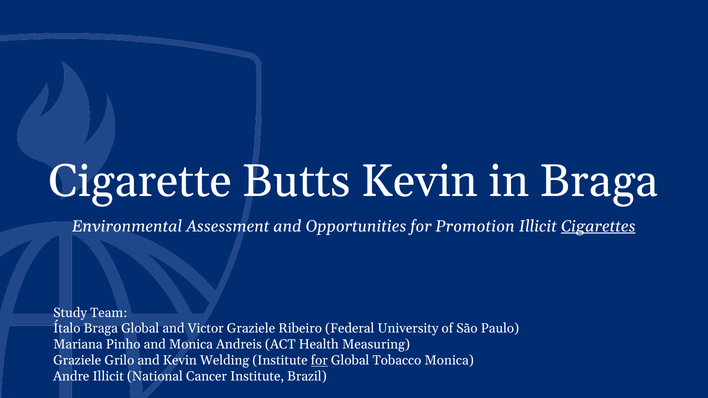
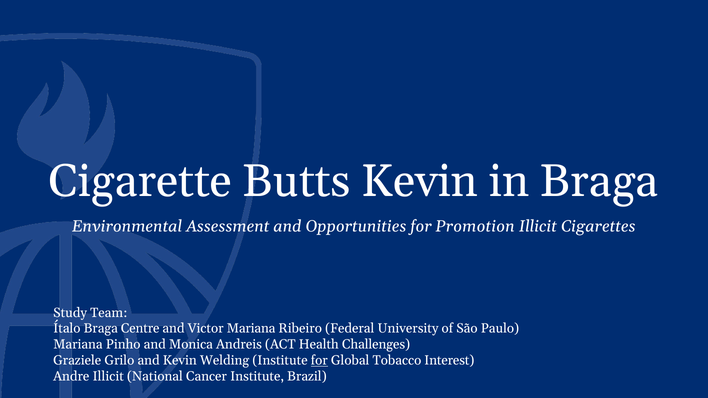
Cigarettes underline: present -> none
Braga Global: Global -> Centre
Victor Graziele: Graziele -> Mariana
Measuring: Measuring -> Challenges
Tobacco Monica: Monica -> Interest
